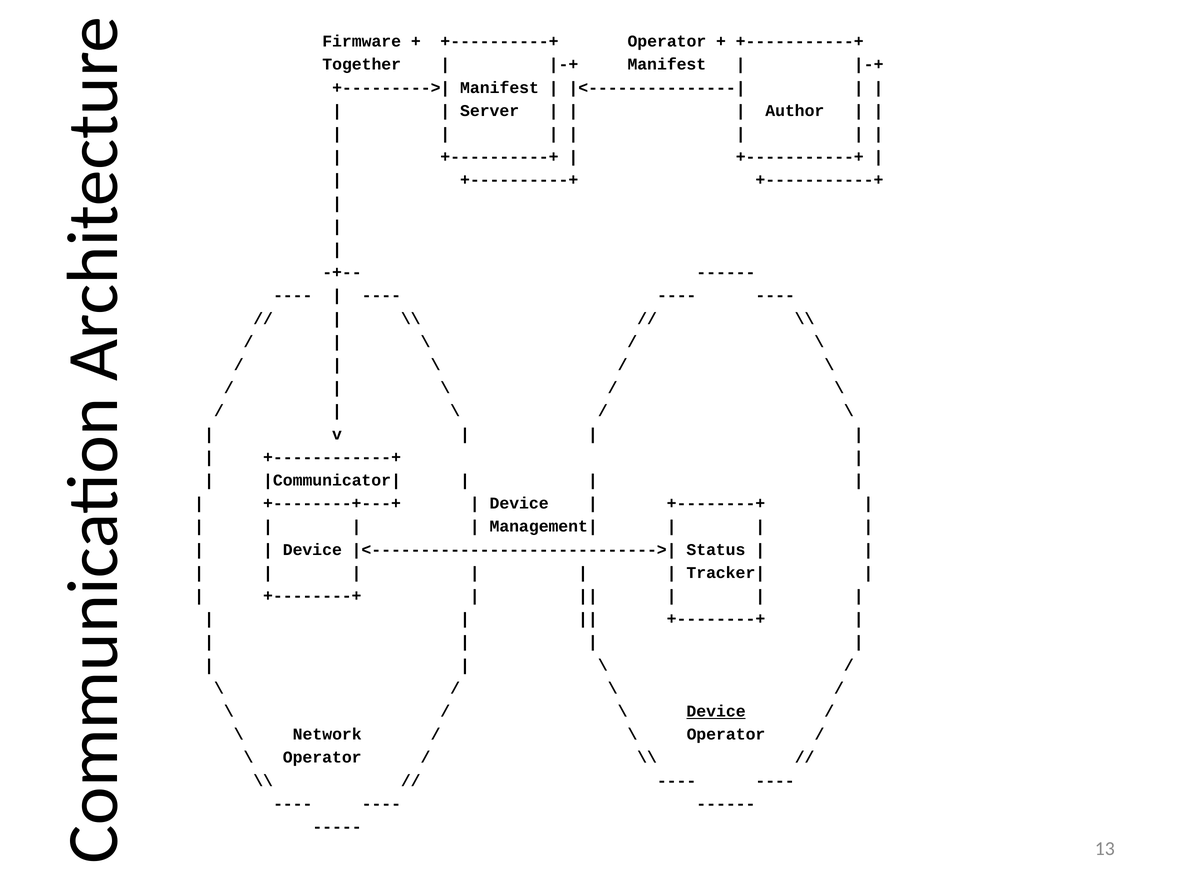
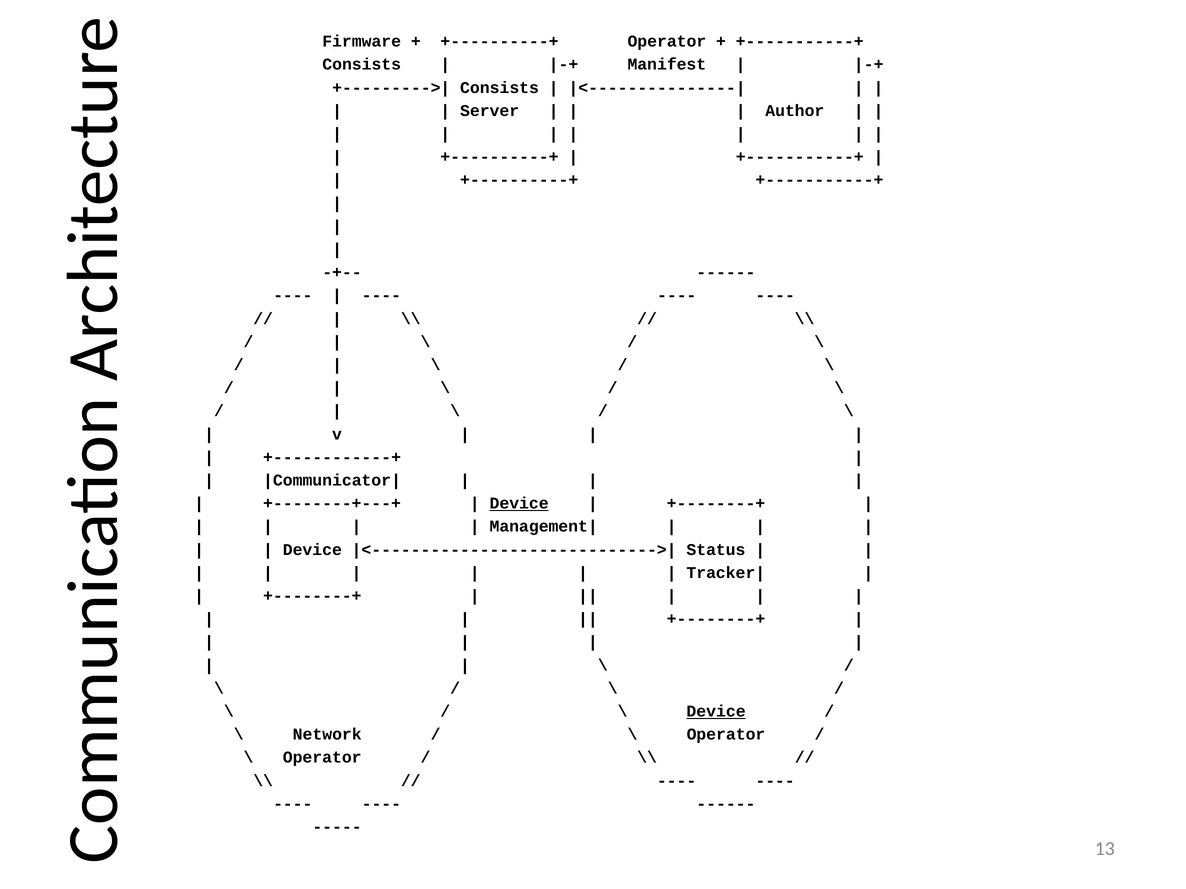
Together at (362, 65): Together -> Consists
Manifest at (500, 88): Manifest -> Consists
Device at (519, 504) underline: none -> present
